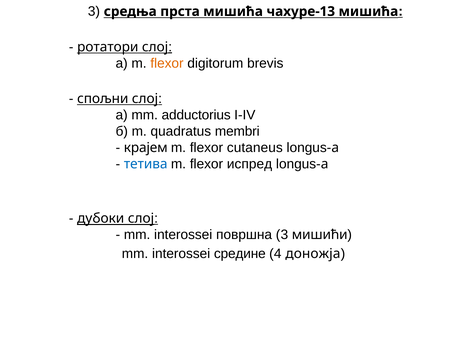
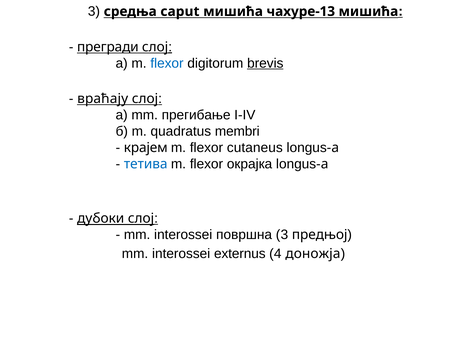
прста: прста -> caput
ротатори: ротатори -> прегради
flexor at (167, 63) colour: orange -> blue
brevis underline: none -> present
спољни: спољни -> враћaју
adductorius: adductorius -> прегибање
испред: испред -> окрајка
мишићи: мишићи -> предњој
средине: средине -> externus
